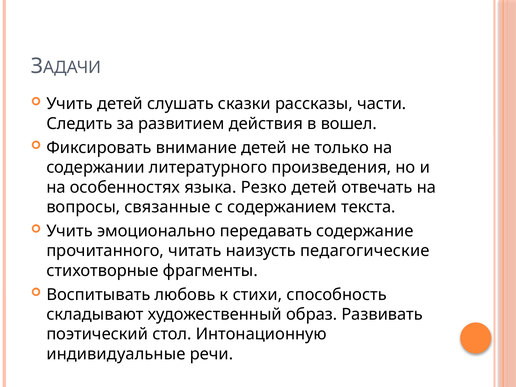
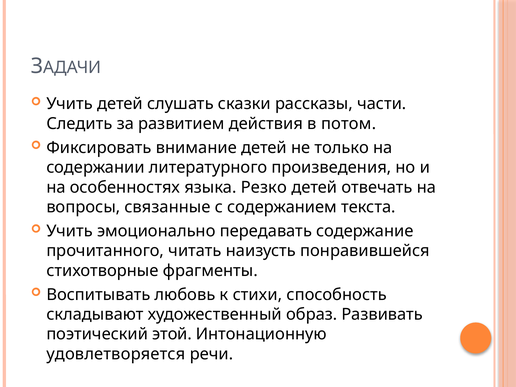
вошел: вошел -> потом
педагогические: педагогические -> понравившейся
стол: стол -> этой
индивидуальные: индивидуальные -> удовлетворяется
